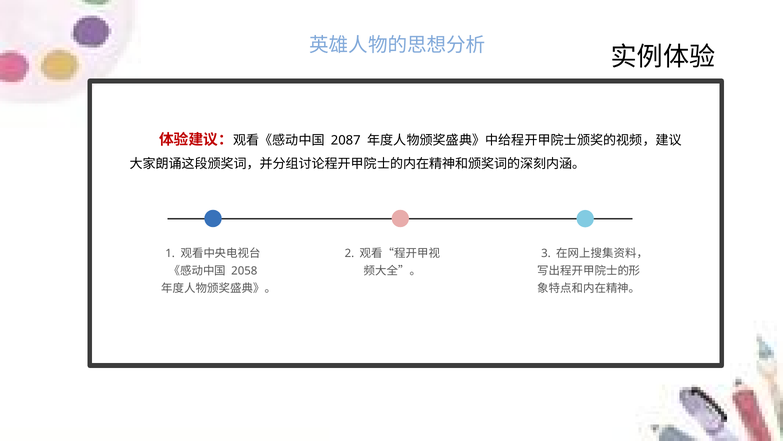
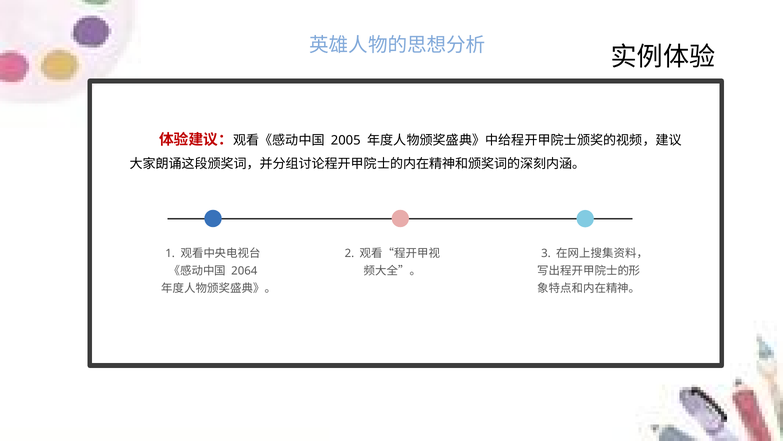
2087: 2087 -> 2005
2058: 2058 -> 2064
